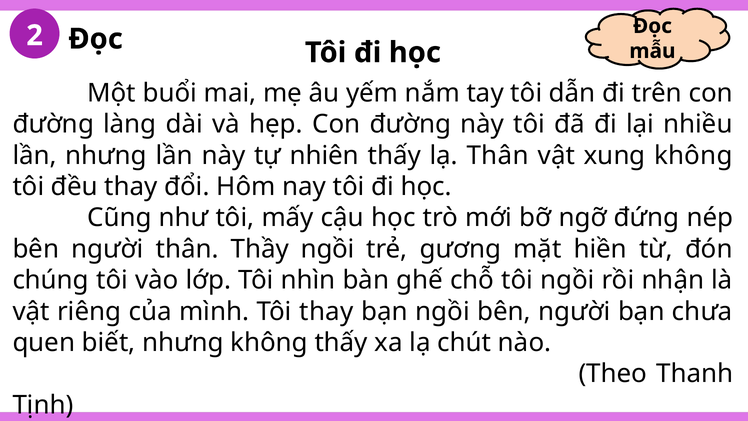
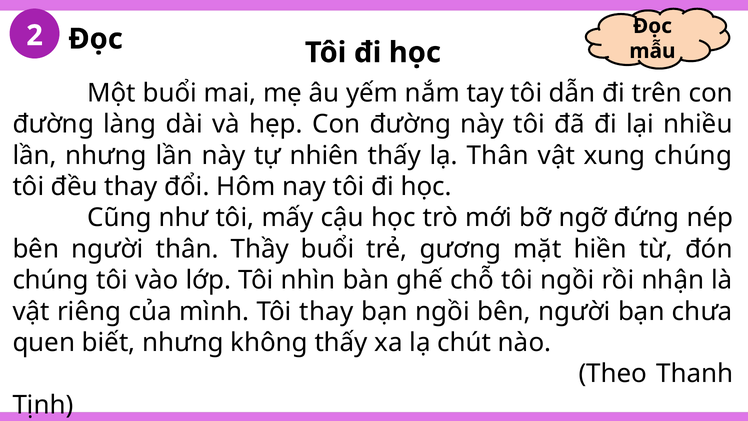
xung không: không -> chúng
Thầy ngồi: ngồi -> buổi
